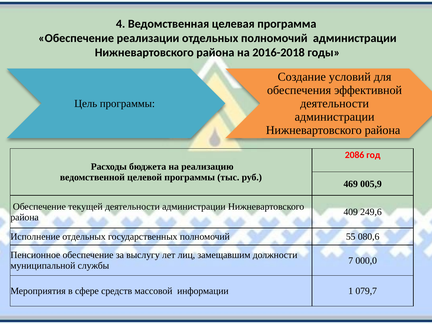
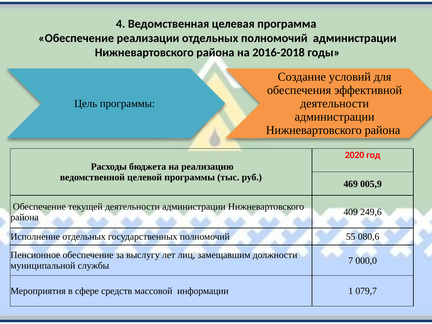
2086: 2086 -> 2020
